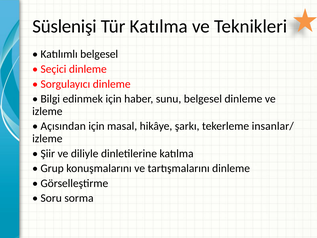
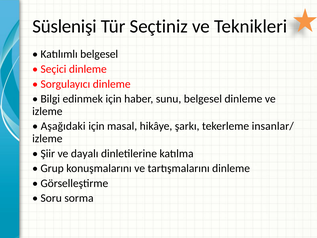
Tür Katılma: Katılma -> Seçtiniz
Açısından: Açısından -> Aşağıdaki
diliyle: diliyle -> dayalı
